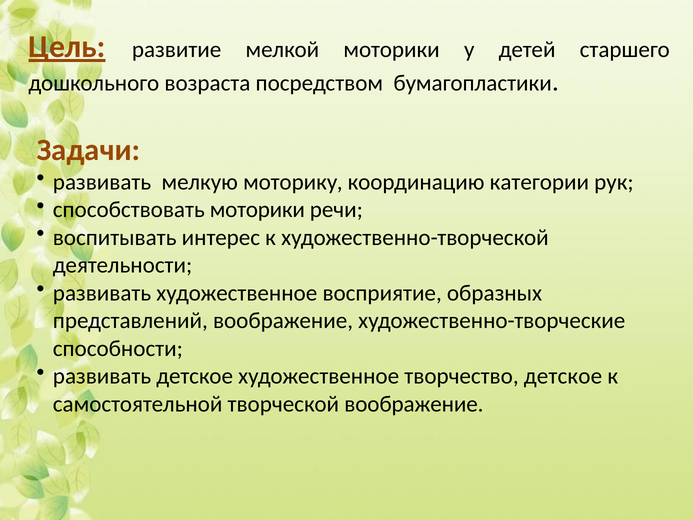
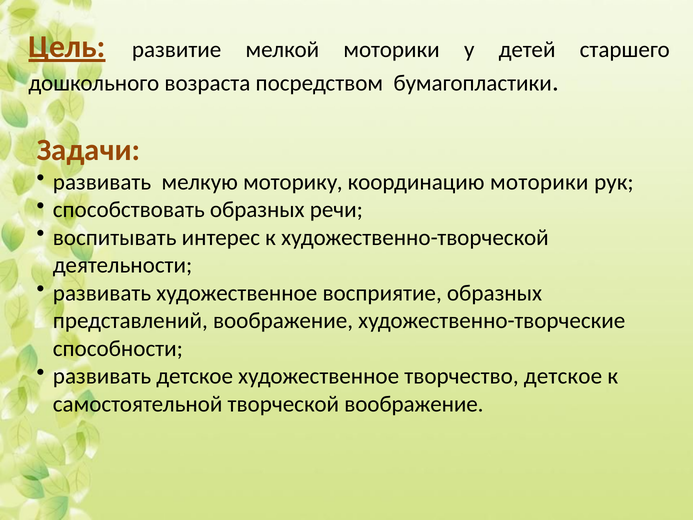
координацию категории: категории -> моторики
способствовать моторики: моторики -> образных
